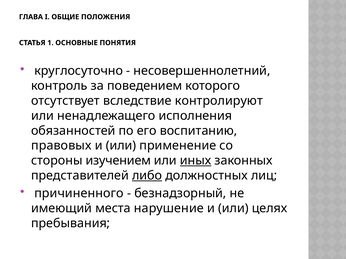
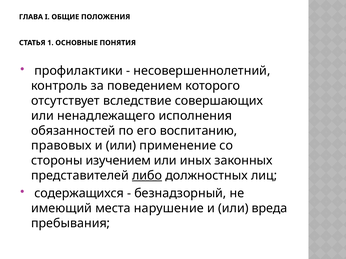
круглосуточно: круглосуточно -> профилактики
контролируют: контролируют -> совершающих
иных underline: present -> none
причиненного: причиненного -> содержащихся
целях: целях -> вреда
